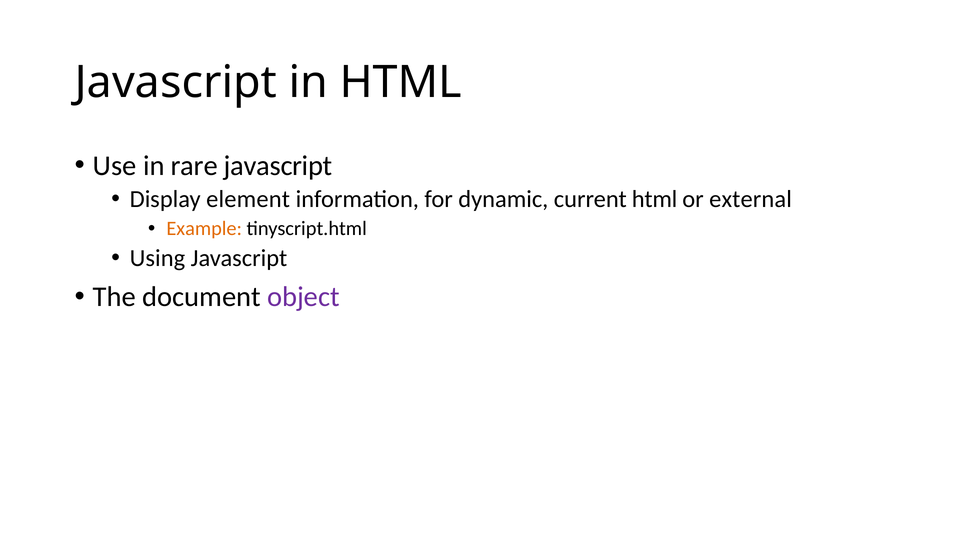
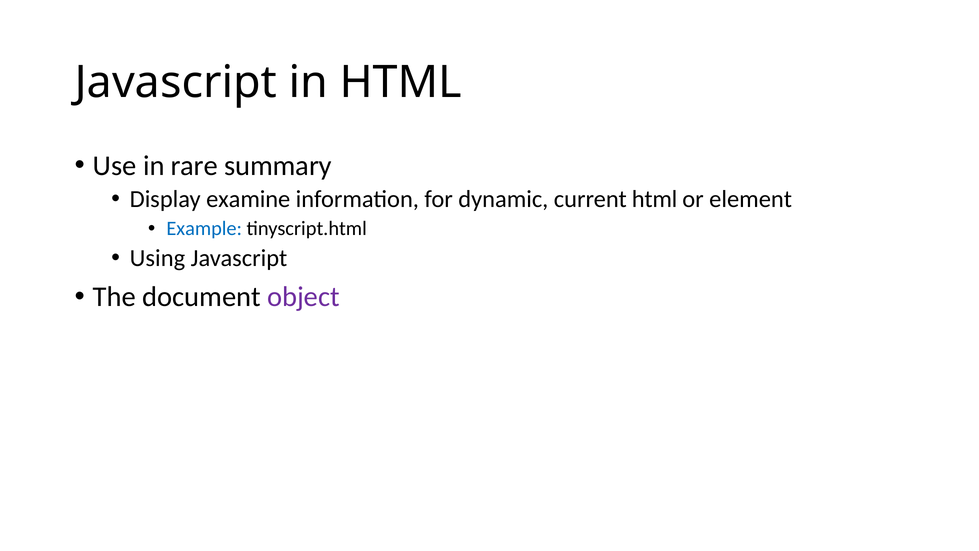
rare javascript: javascript -> summary
element: element -> examine
external: external -> element
Example colour: orange -> blue
